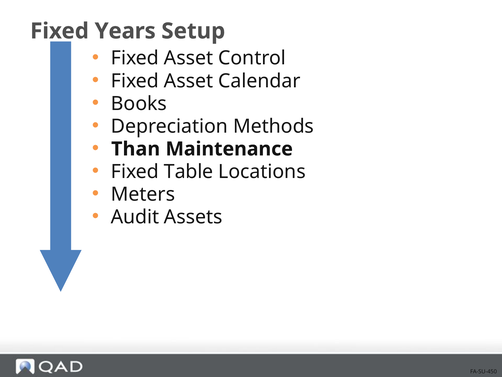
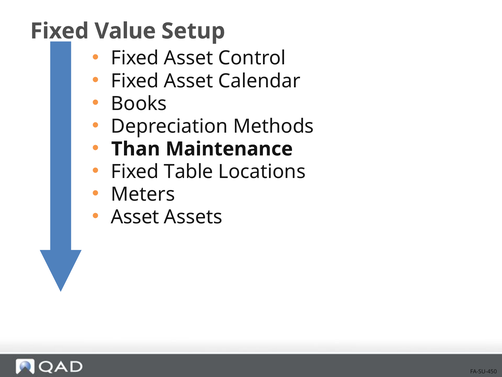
Years: Years -> Value
Audit at (135, 217): Audit -> Asset
